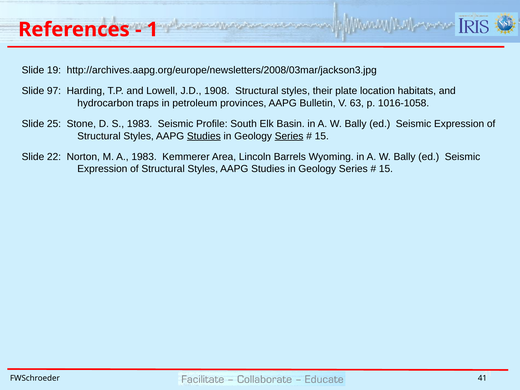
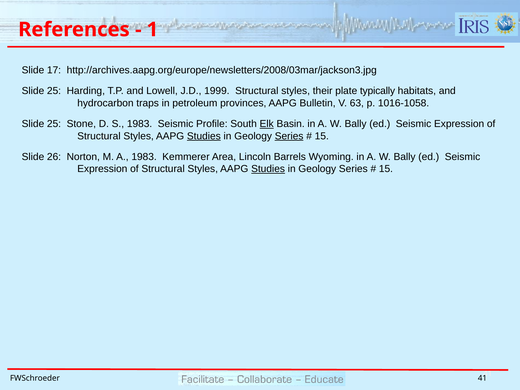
19: 19 -> 17
97 at (54, 91): 97 -> 25
1908: 1908 -> 1999
location: location -> typically
Elk underline: none -> present
22: 22 -> 26
Studies at (268, 169) underline: none -> present
